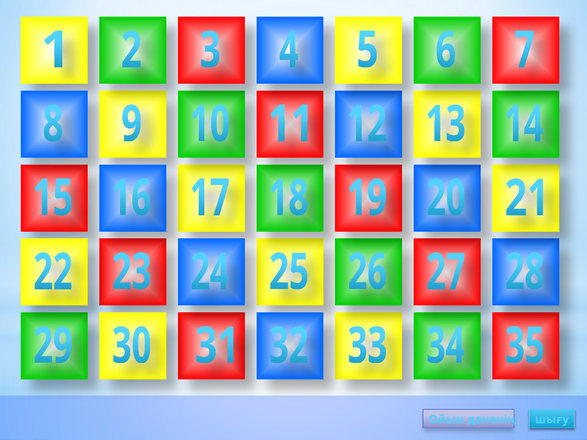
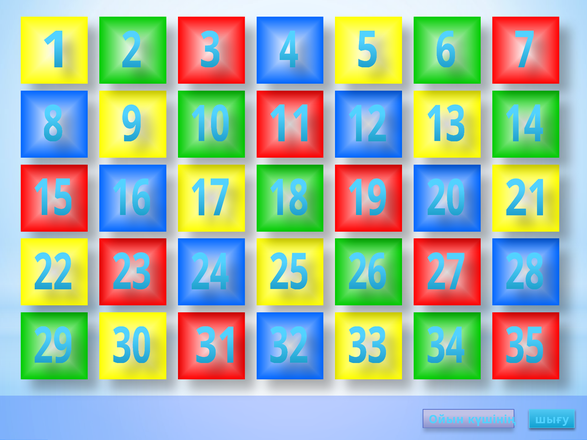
дененің: дененің -> күшінің
